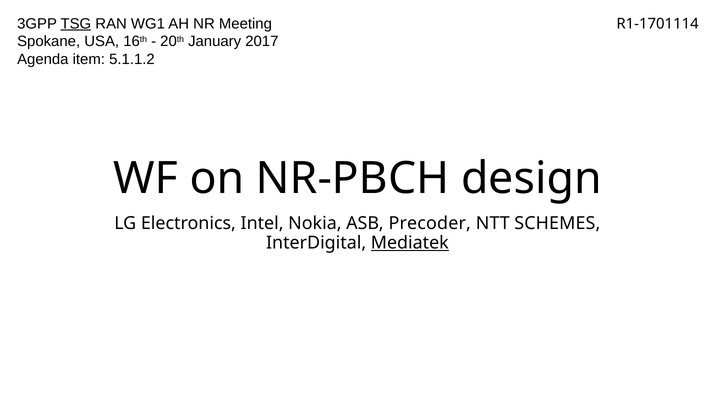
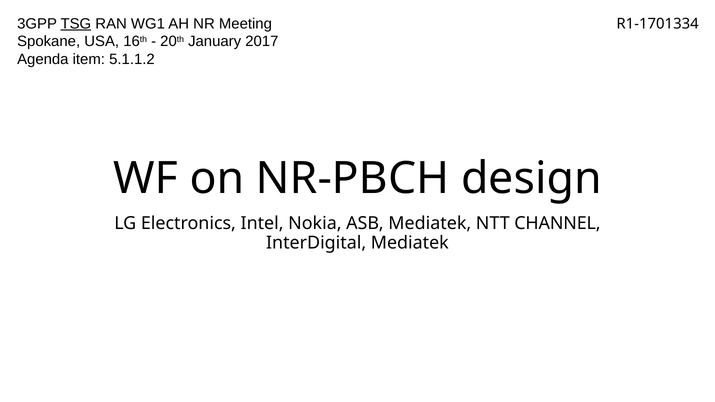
R1-1701114: R1-1701114 -> R1-1701334
ASB Precoder: Precoder -> Mediatek
SCHEMES: SCHEMES -> CHANNEL
Mediatek at (410, 243) underline: present -> none
